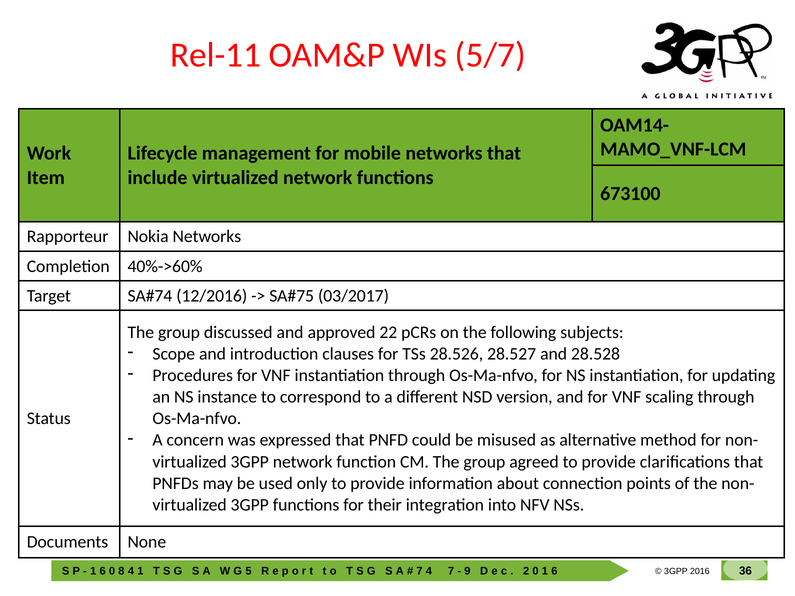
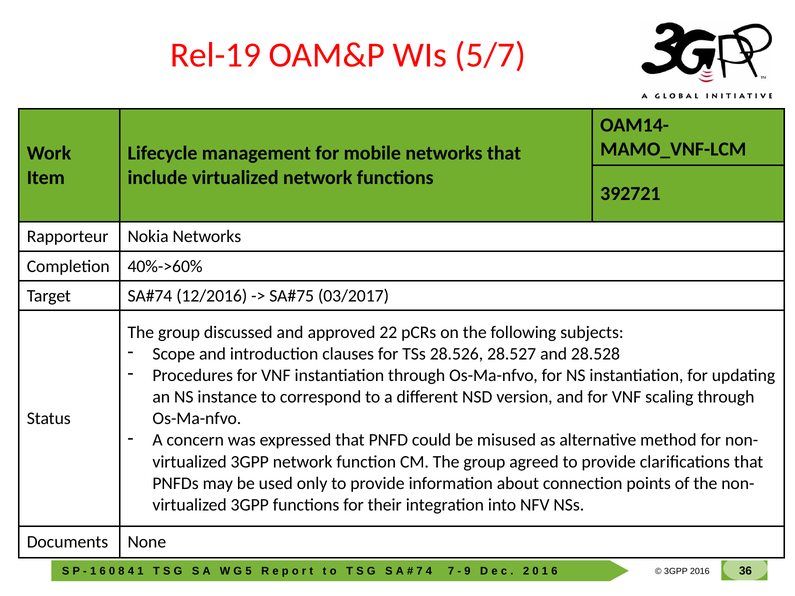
Rel-11: Rel-11 -> Rel-19
673100: 673100 -> 392721
